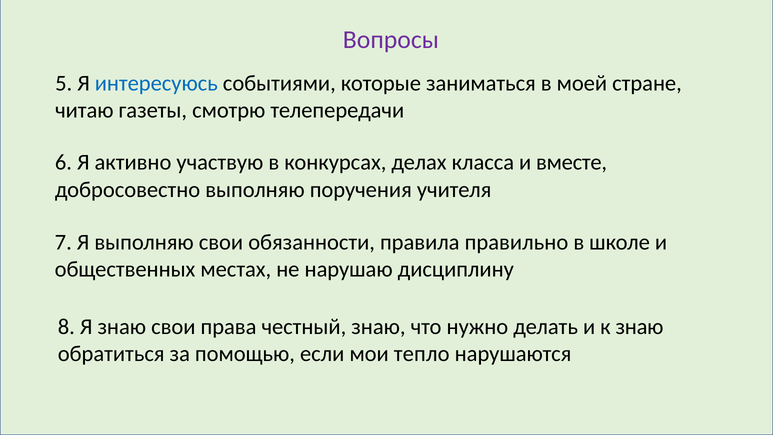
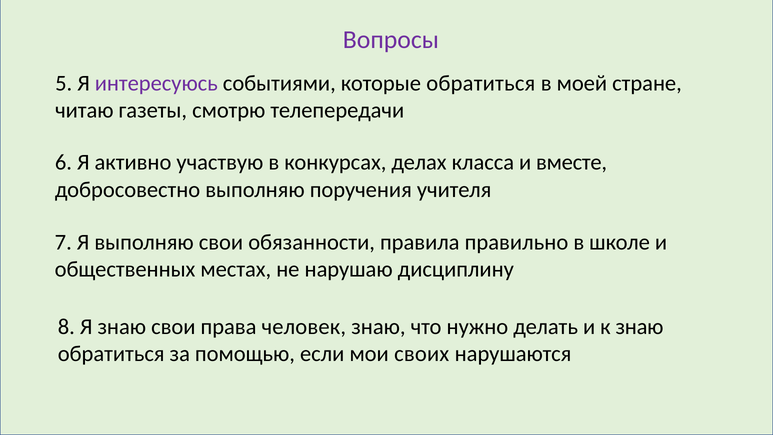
интересуюсь colour: blue -> purple
которые заниматься: заниматься -> обратиться
честный: честный -> человек
тепло: тепло -> своих
